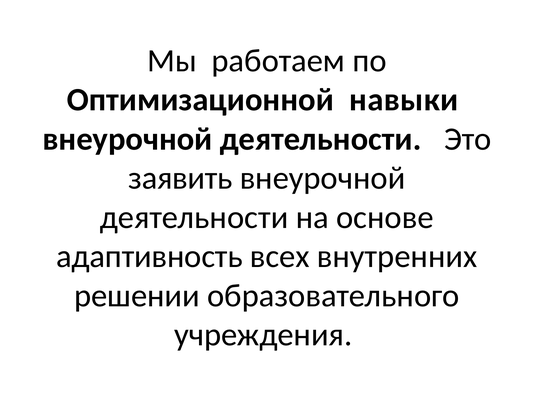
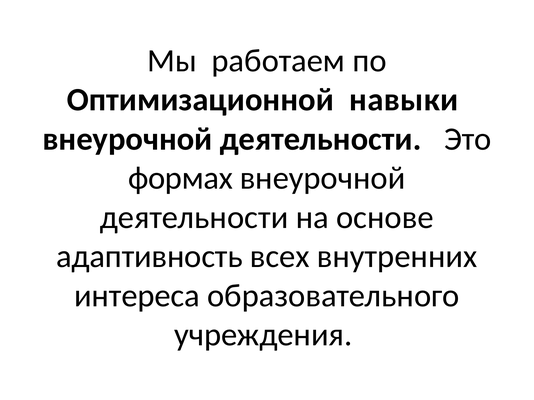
заявить: заявить -> формах
решении: решении -> интереса
